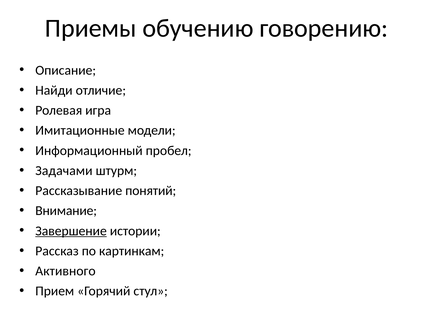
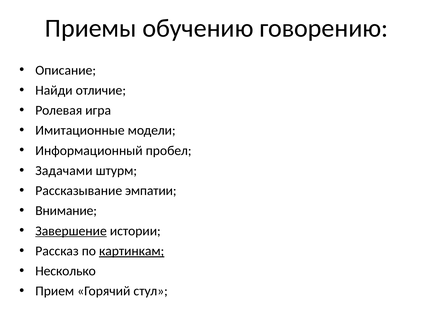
понятий: понятий -> эмпатии
картинкам underline: none -> present
Активного: Активного -> Несколько
